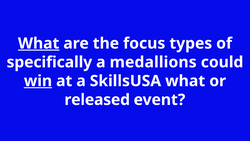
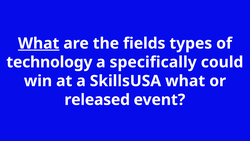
focus: focus -> fields
specifically: specifically -> technology
medallions: medallions -> specifically
win underline: present -> none
